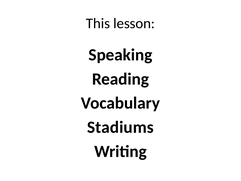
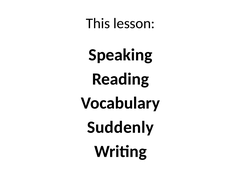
Stadiums: Stadiums -> Suddenly
